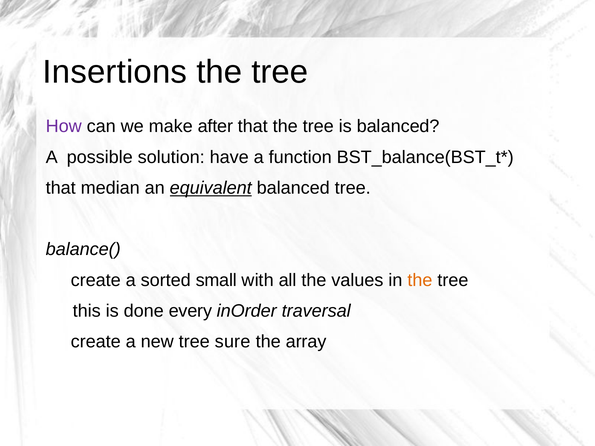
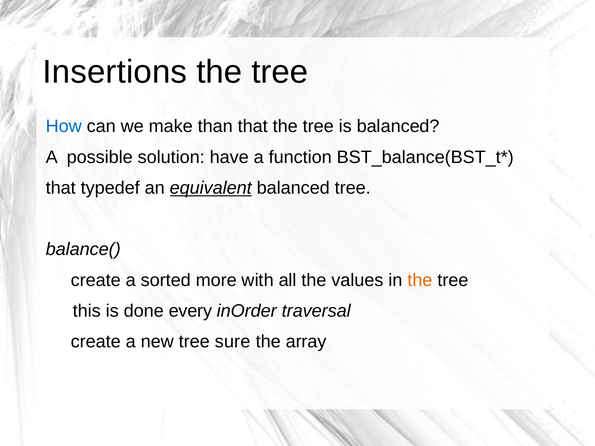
How colour: purple -> blue
after: after -> than
median: median -> typedef
small: small -> more
